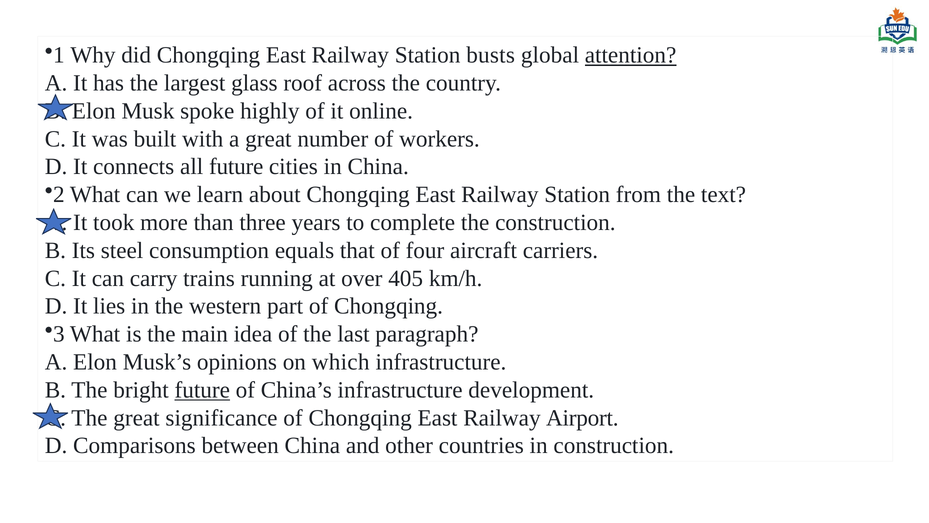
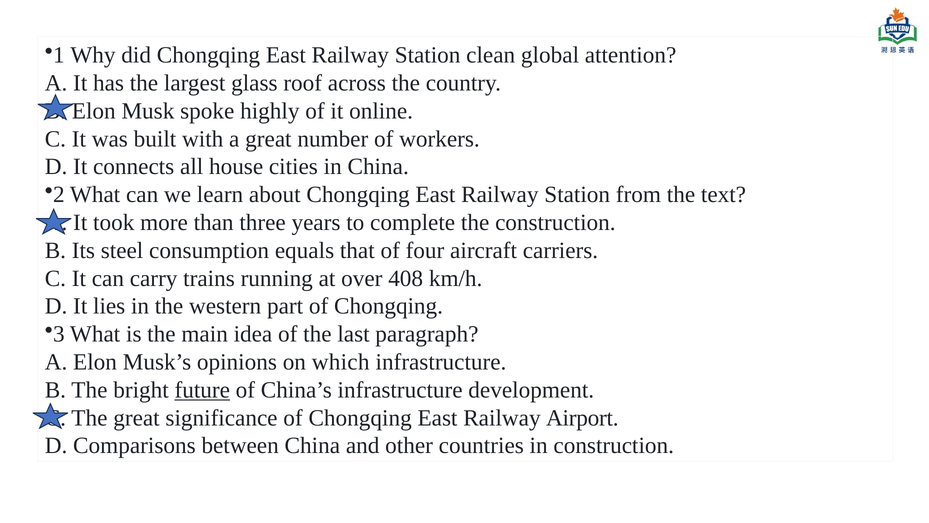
busts: busts -> clean
attention underline: present -> none
all future: future -> house
405: 405 -> 408
